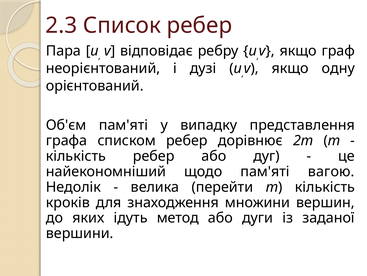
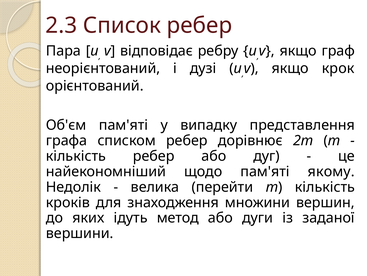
одну: одну -> крок
вагою: вагою -> якому
